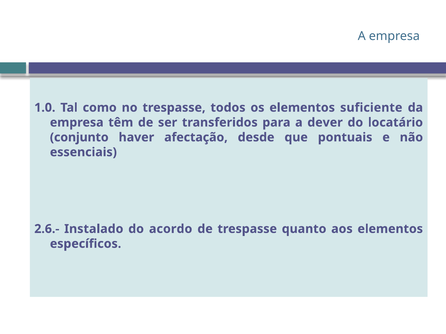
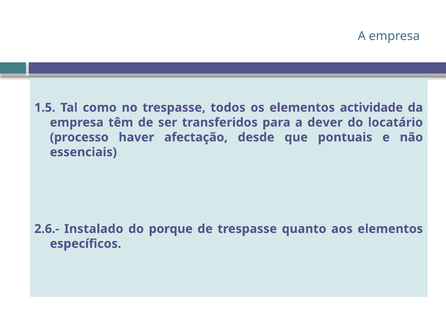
1.0: 1.0 -> 1.5
suficiente: suficiente -> actividade
conjunto: conjunto -> processo
acordo: acordo -> porque
